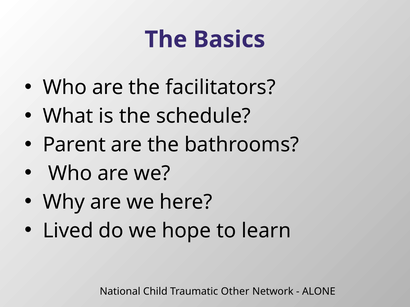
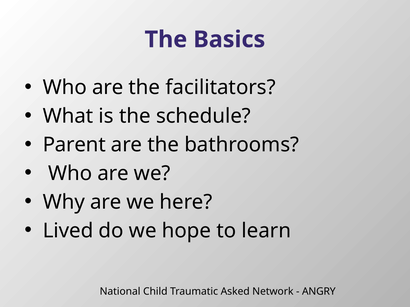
Other: Other -> Asked
ALONE: ALONE -> ANGRY
